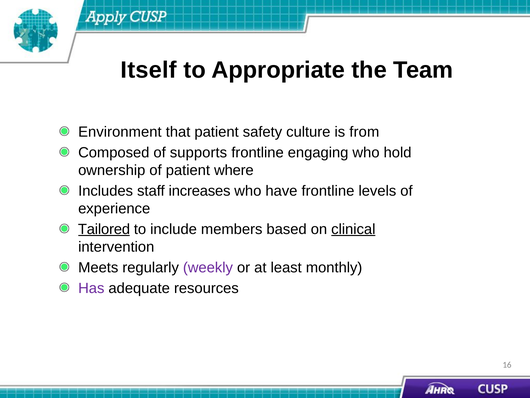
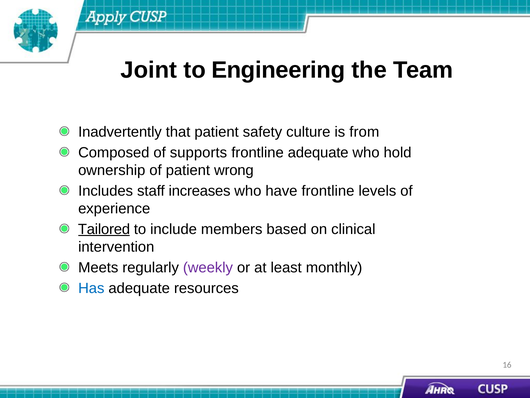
Itself: Itself -> Joint
Appropriate: Appropriate -> Engineering
Environment: Environment -> Inadvertently
frontline engaging: engaging -> adequate
where: where -> wrong
clinical underline: present -> none
Has colour: purple -> blue
